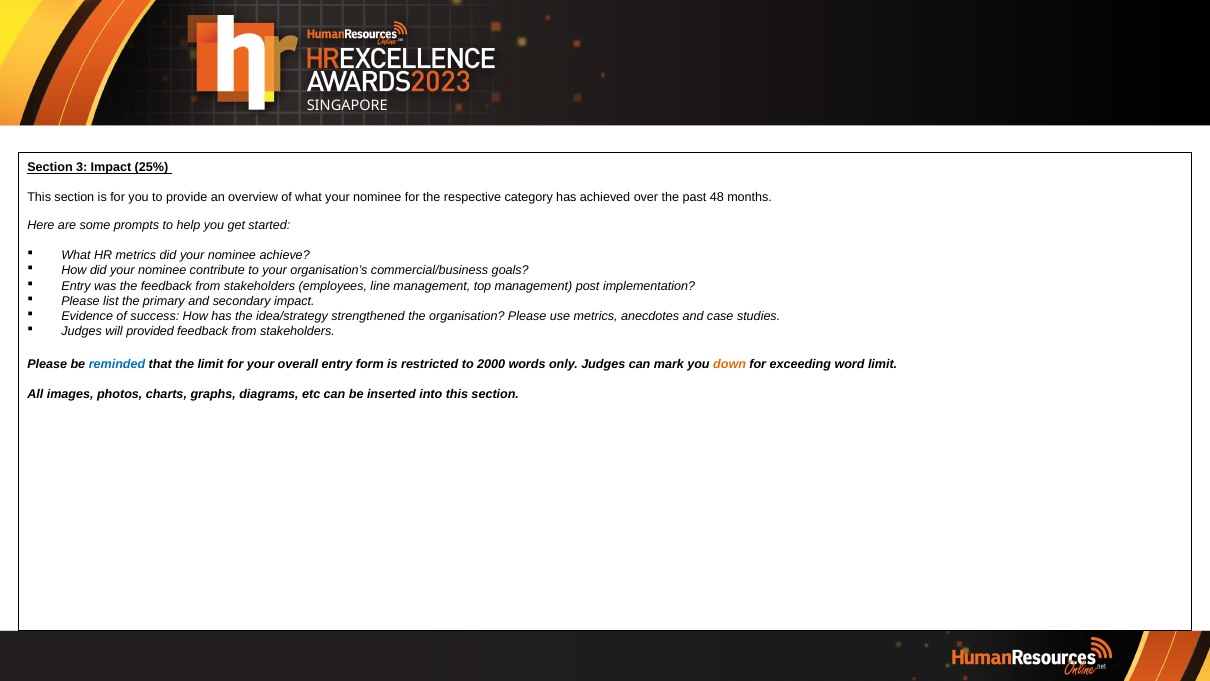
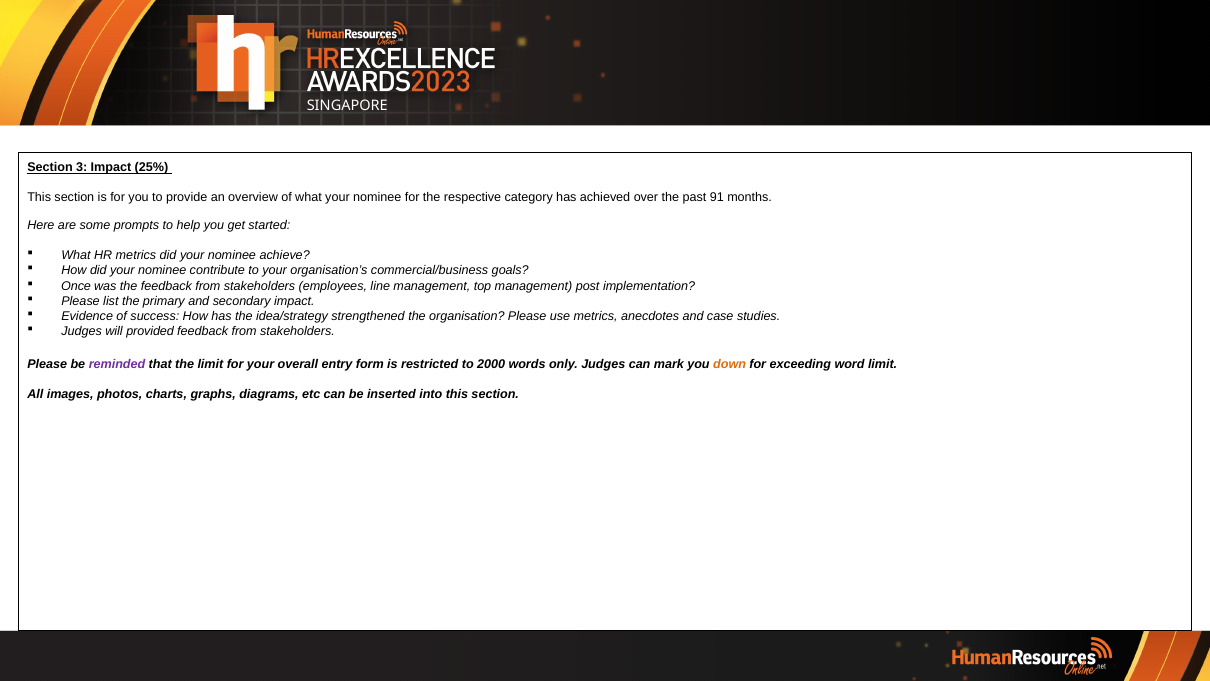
48: 48 -> 91
Entry at (76, 286): Entry -> Once
reminded colour: blue -> purple
